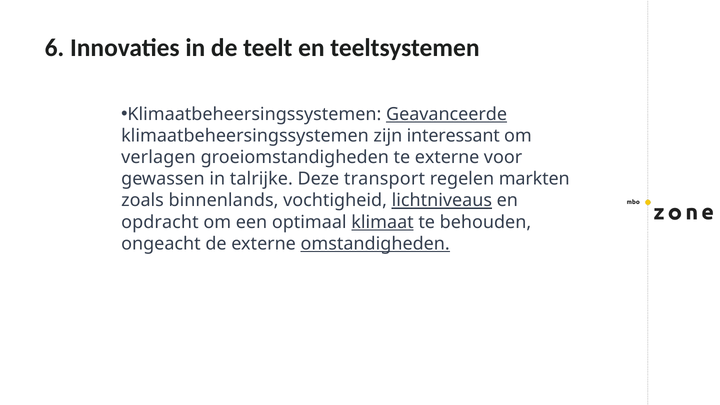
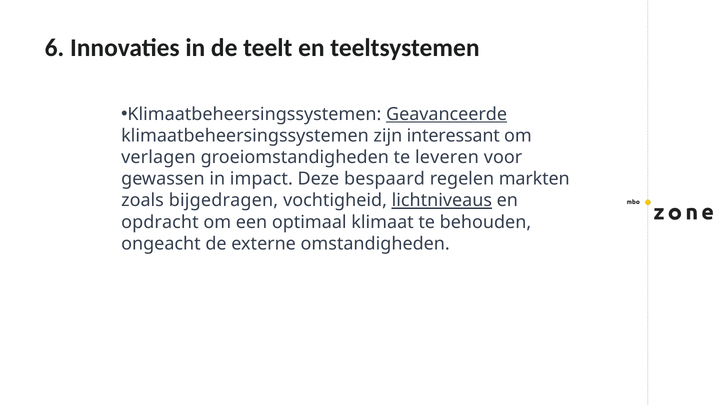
te externe: externe -> leveren
talrijke: talrijke -> impact
transport: transport -> bespaard
binnenlands: binnenlands -> bijgedragen
klimaat underline: present -> none
omstandigheden underline: present -> none
